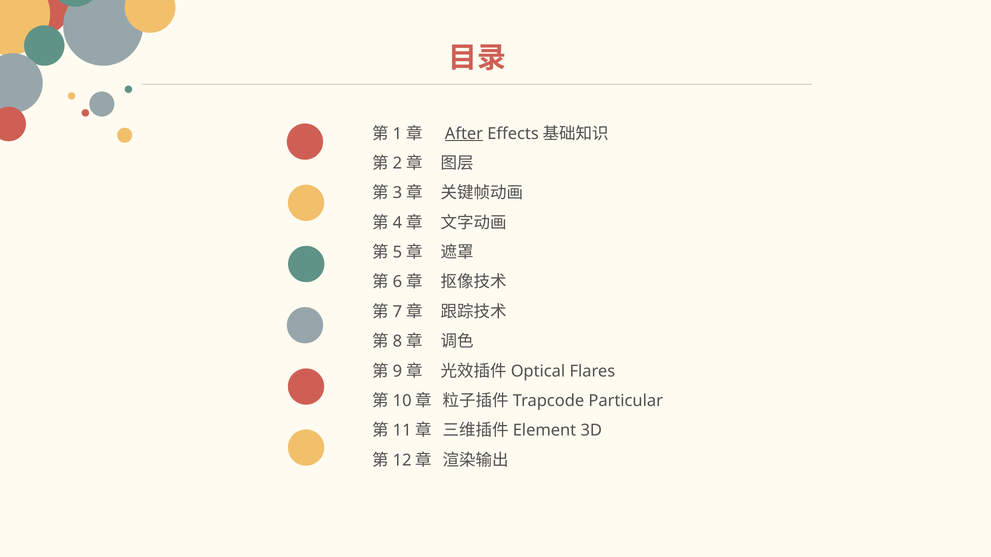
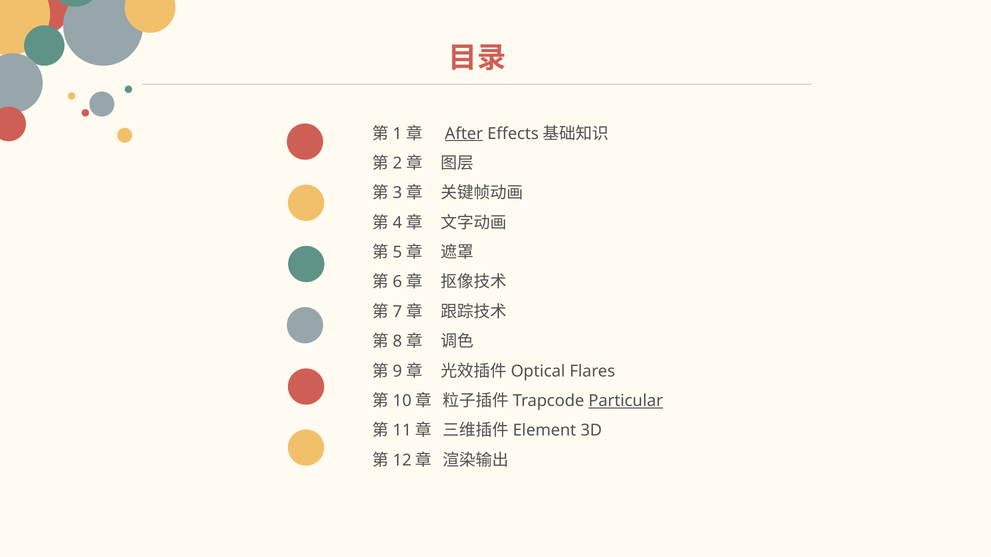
Particular underline: none -> present
